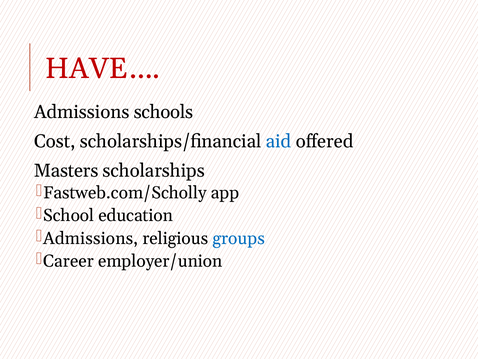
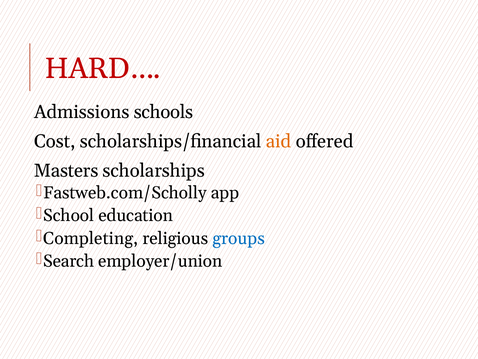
HAVE…: HAVE… -> HARD…
aid colour: blue -> orange
Admissions at (91, 238): Admissions -> Completing
Career: Career -> Search
